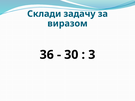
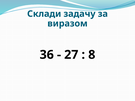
30: 30 -> 27
3: 3 -> 8
